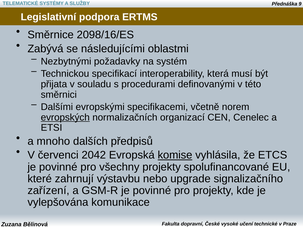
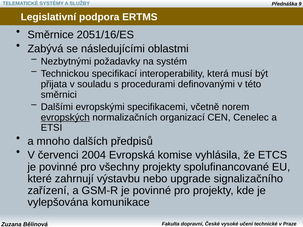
2098/16/ES: 2098/16/ES -> 2051/16/ES
2042: 2042 -> 2004
komise underline: present -> none
